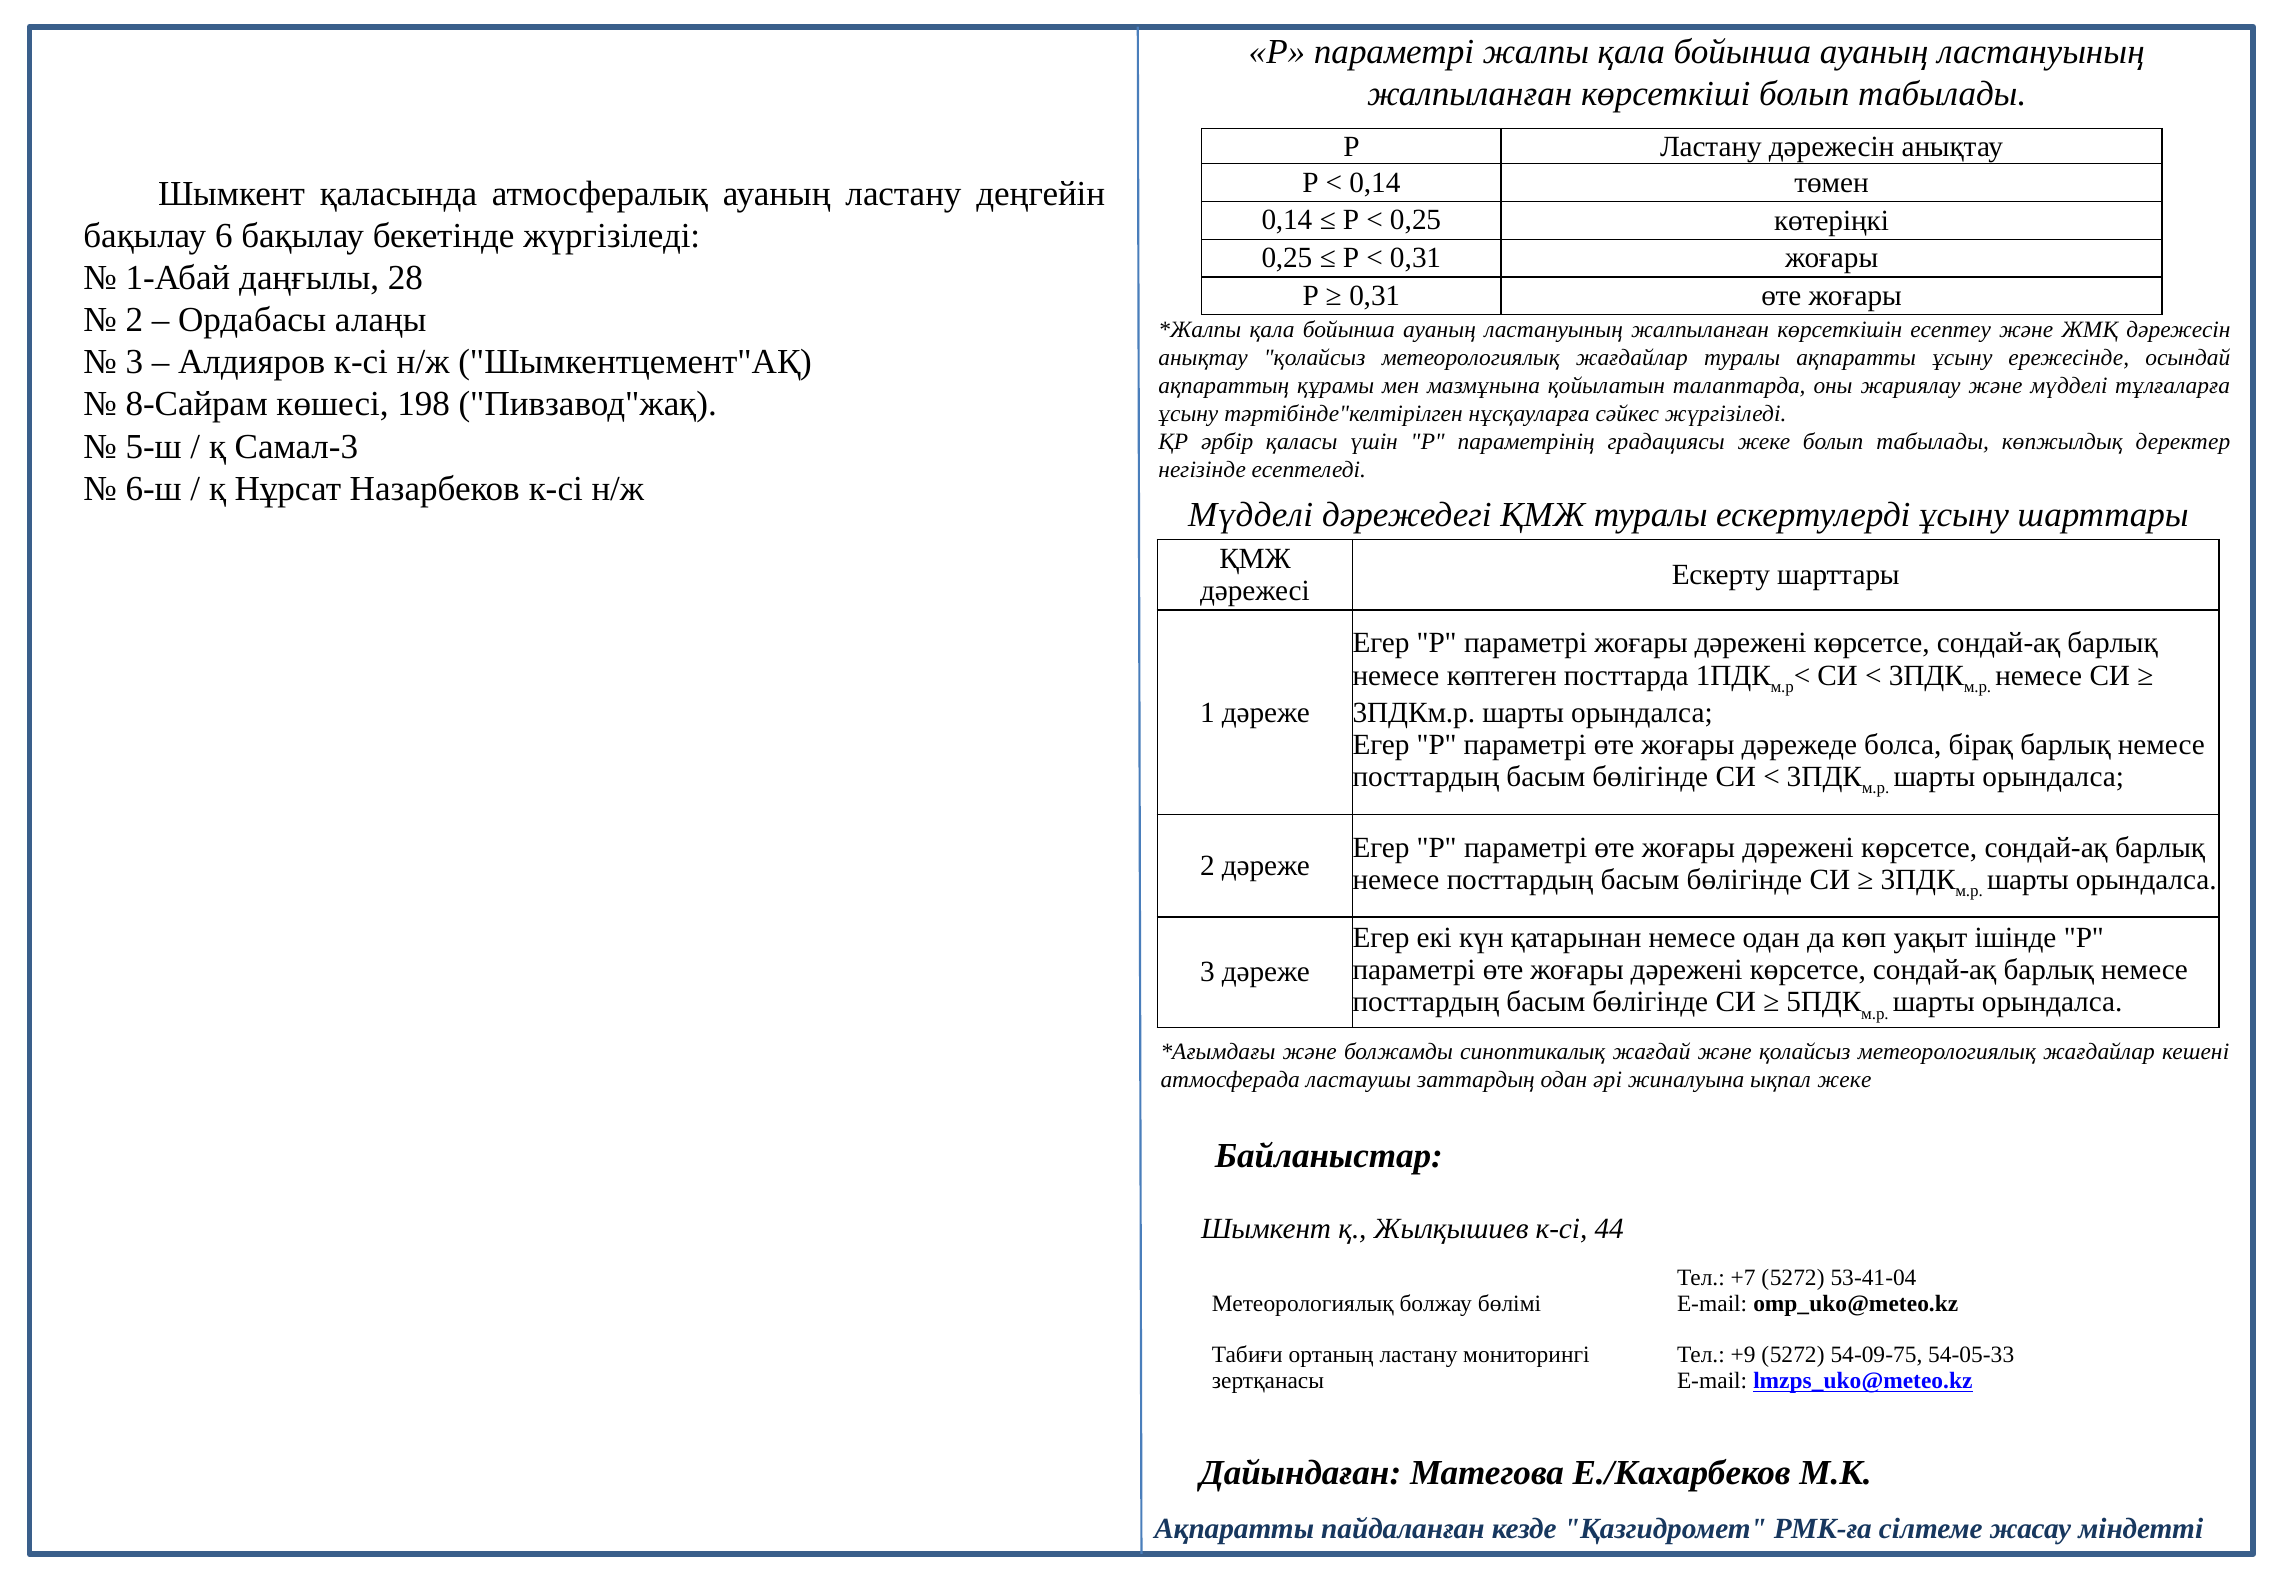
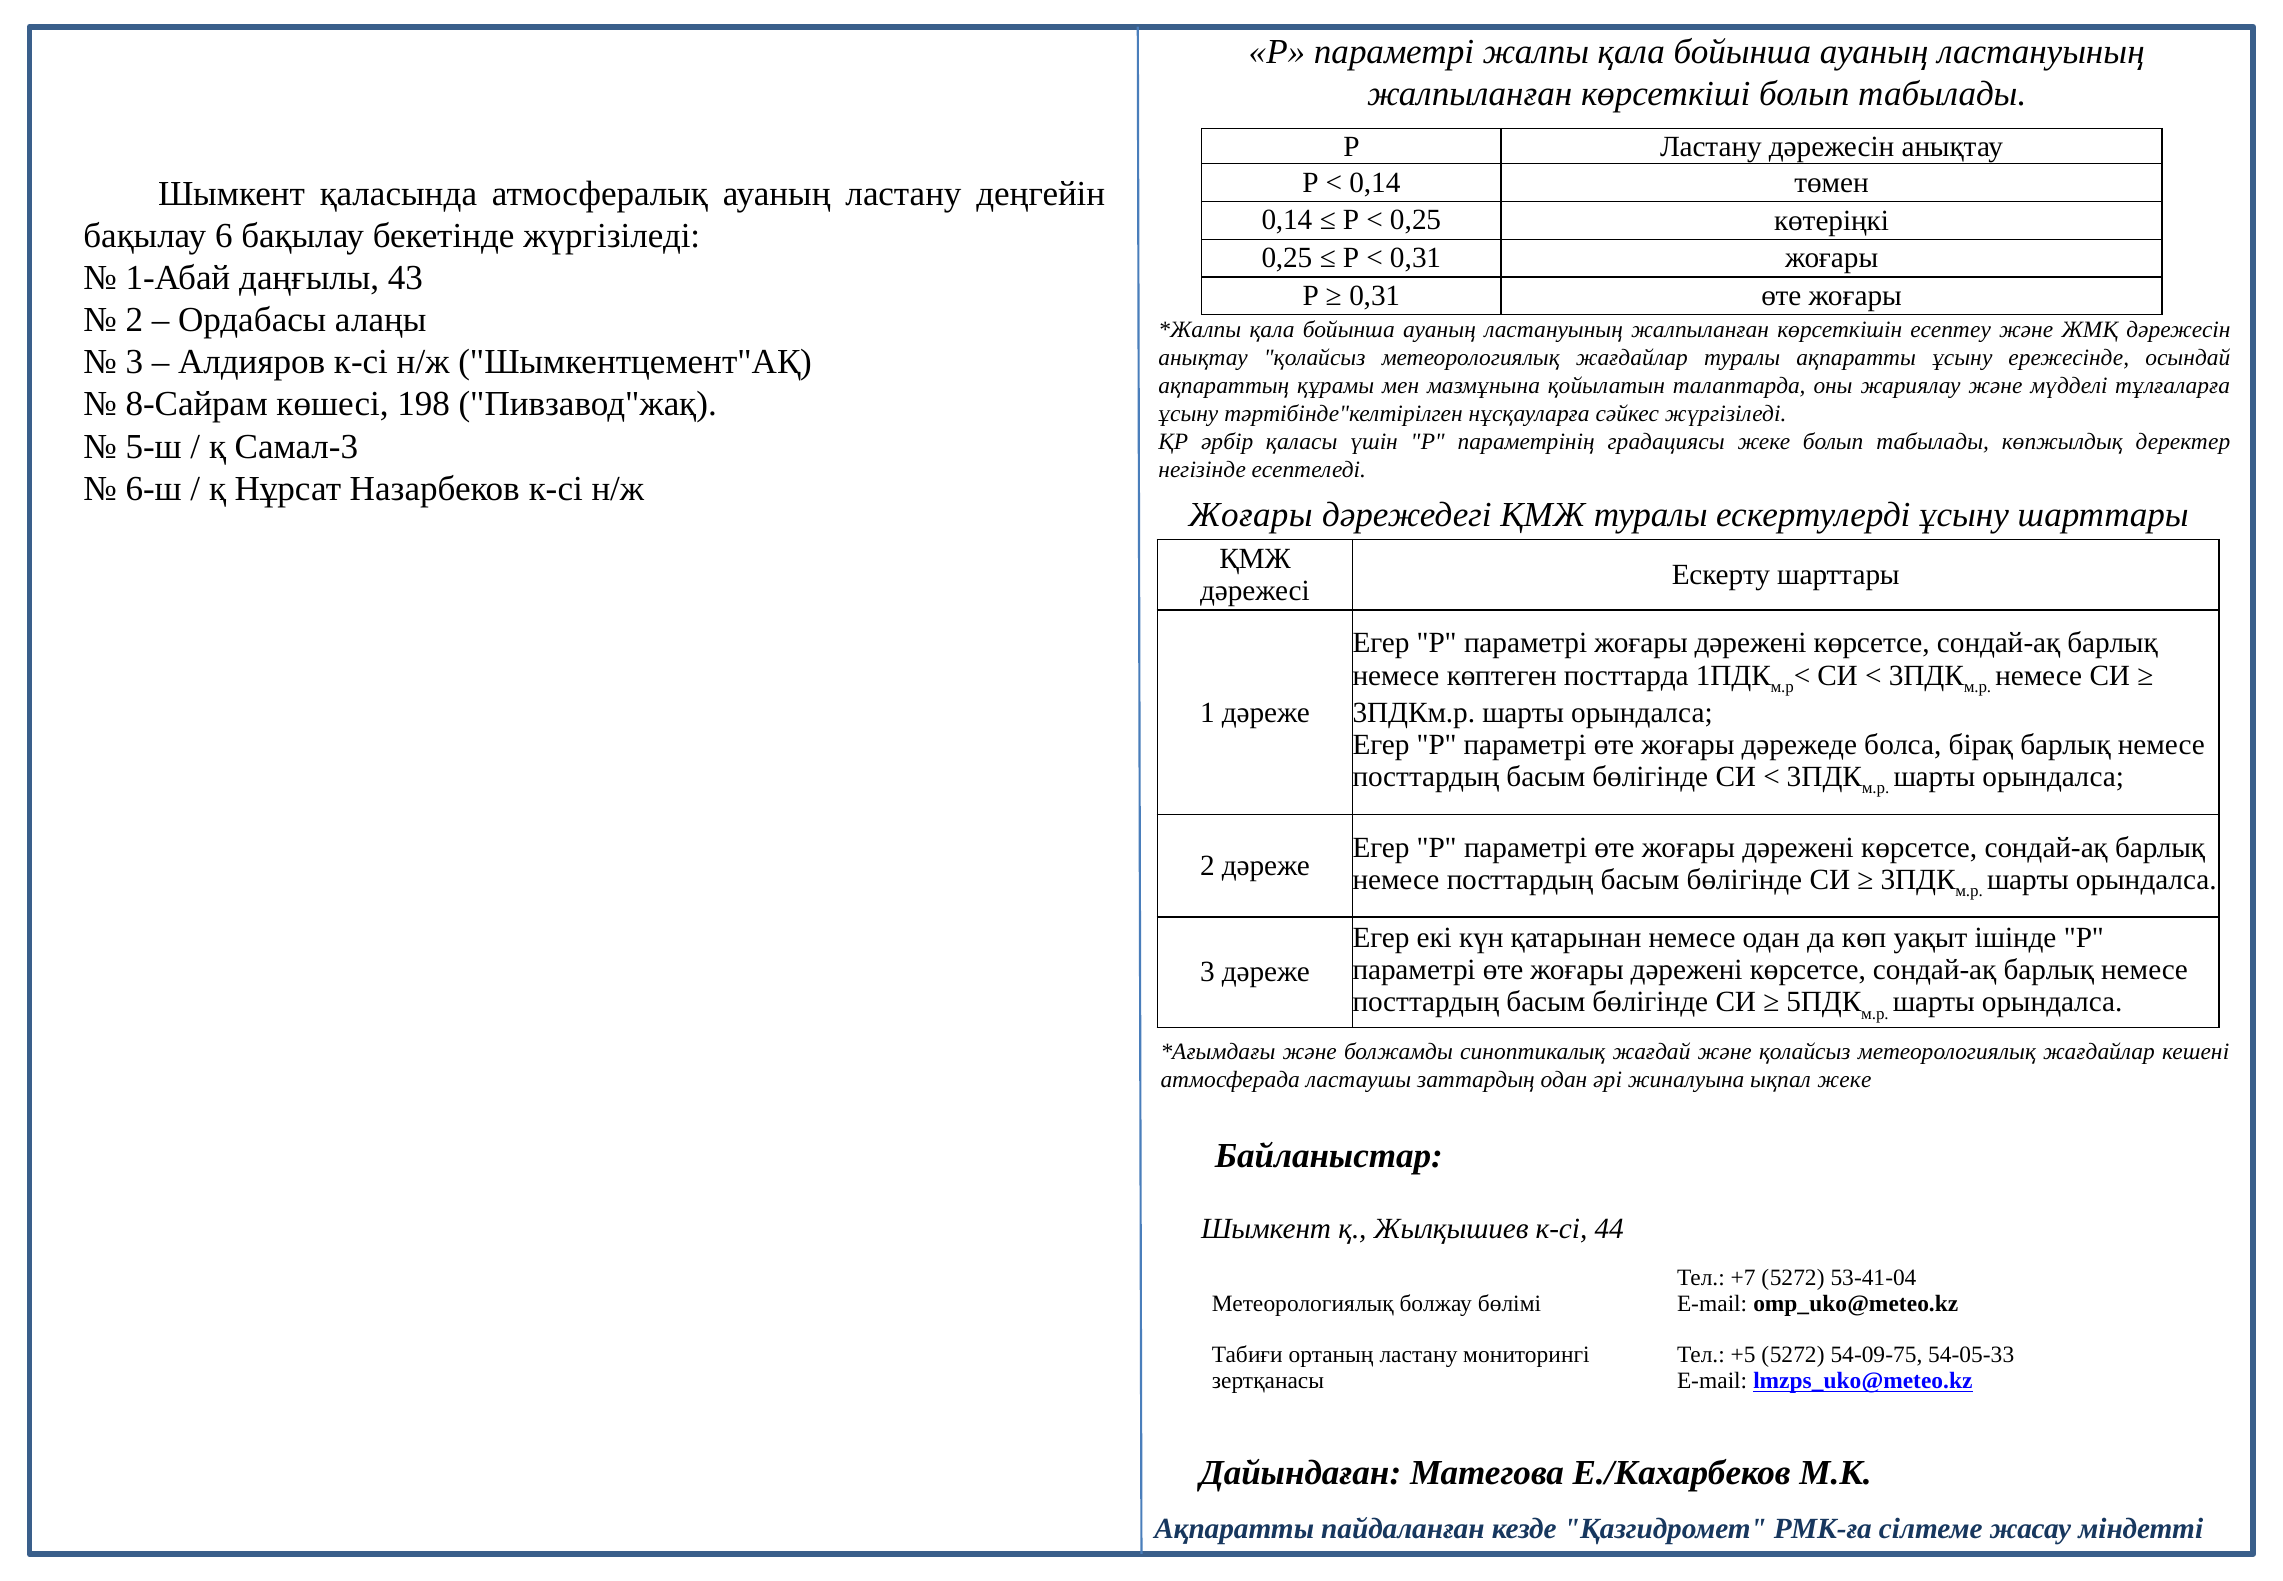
28: 28 -> 43
Мүдделі at (1251, 515): Мүдделі -> Жоғары
+9: +9 -> +5
